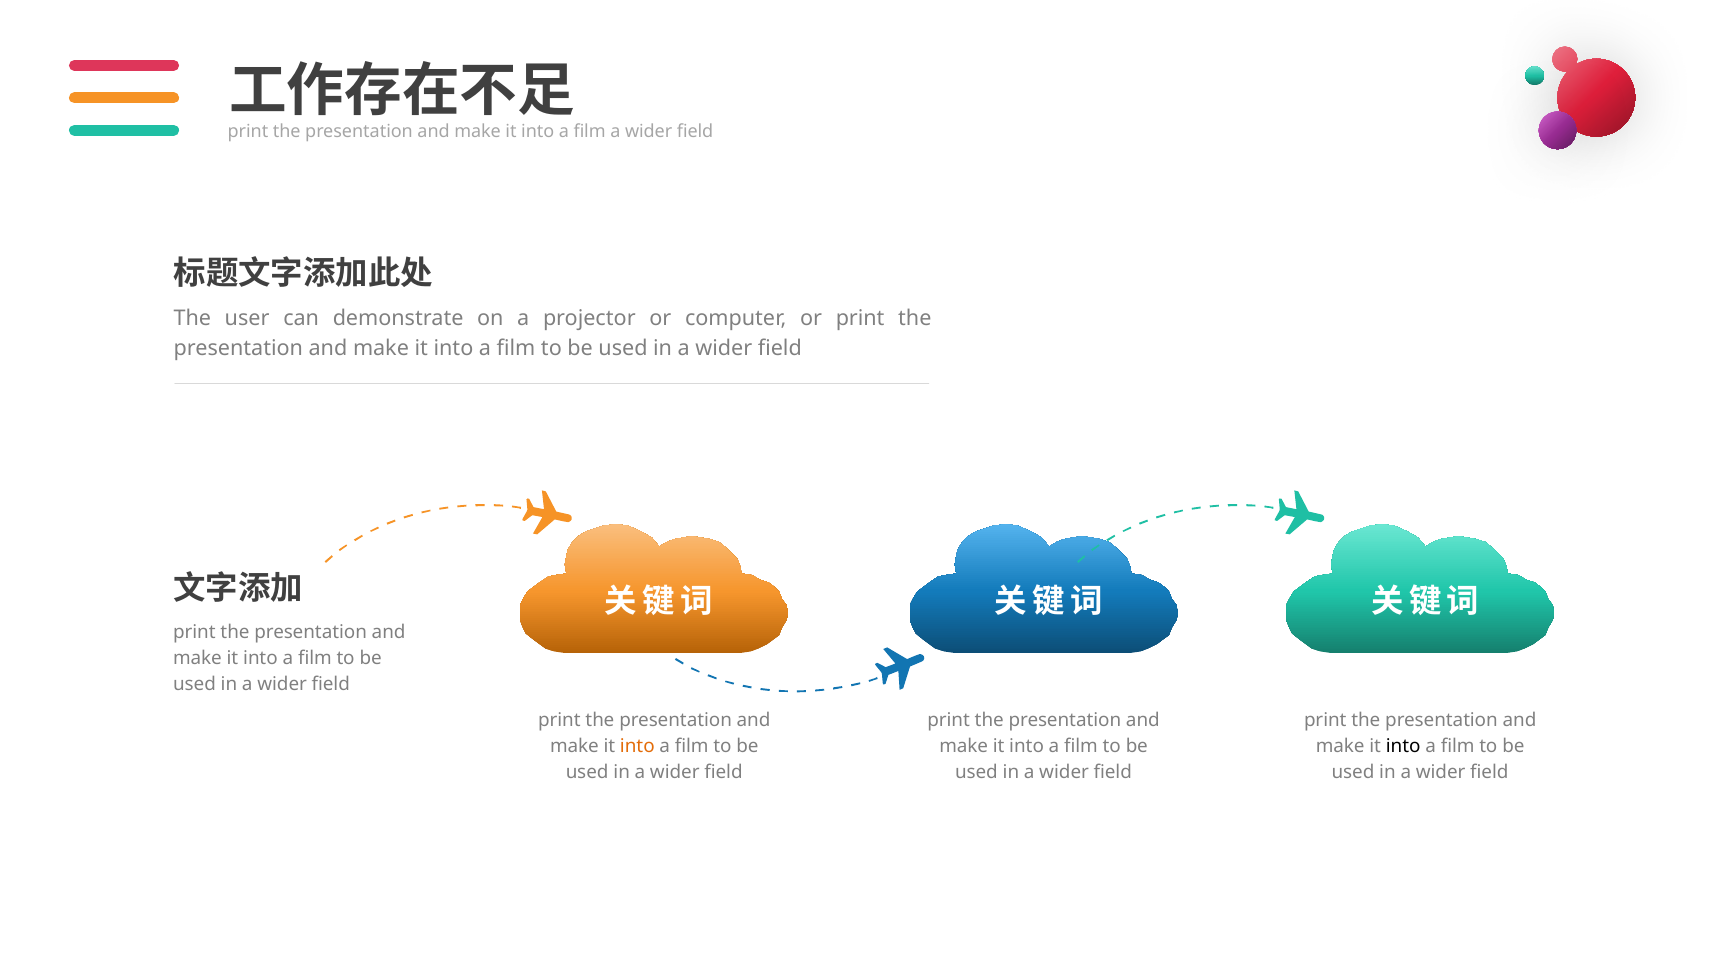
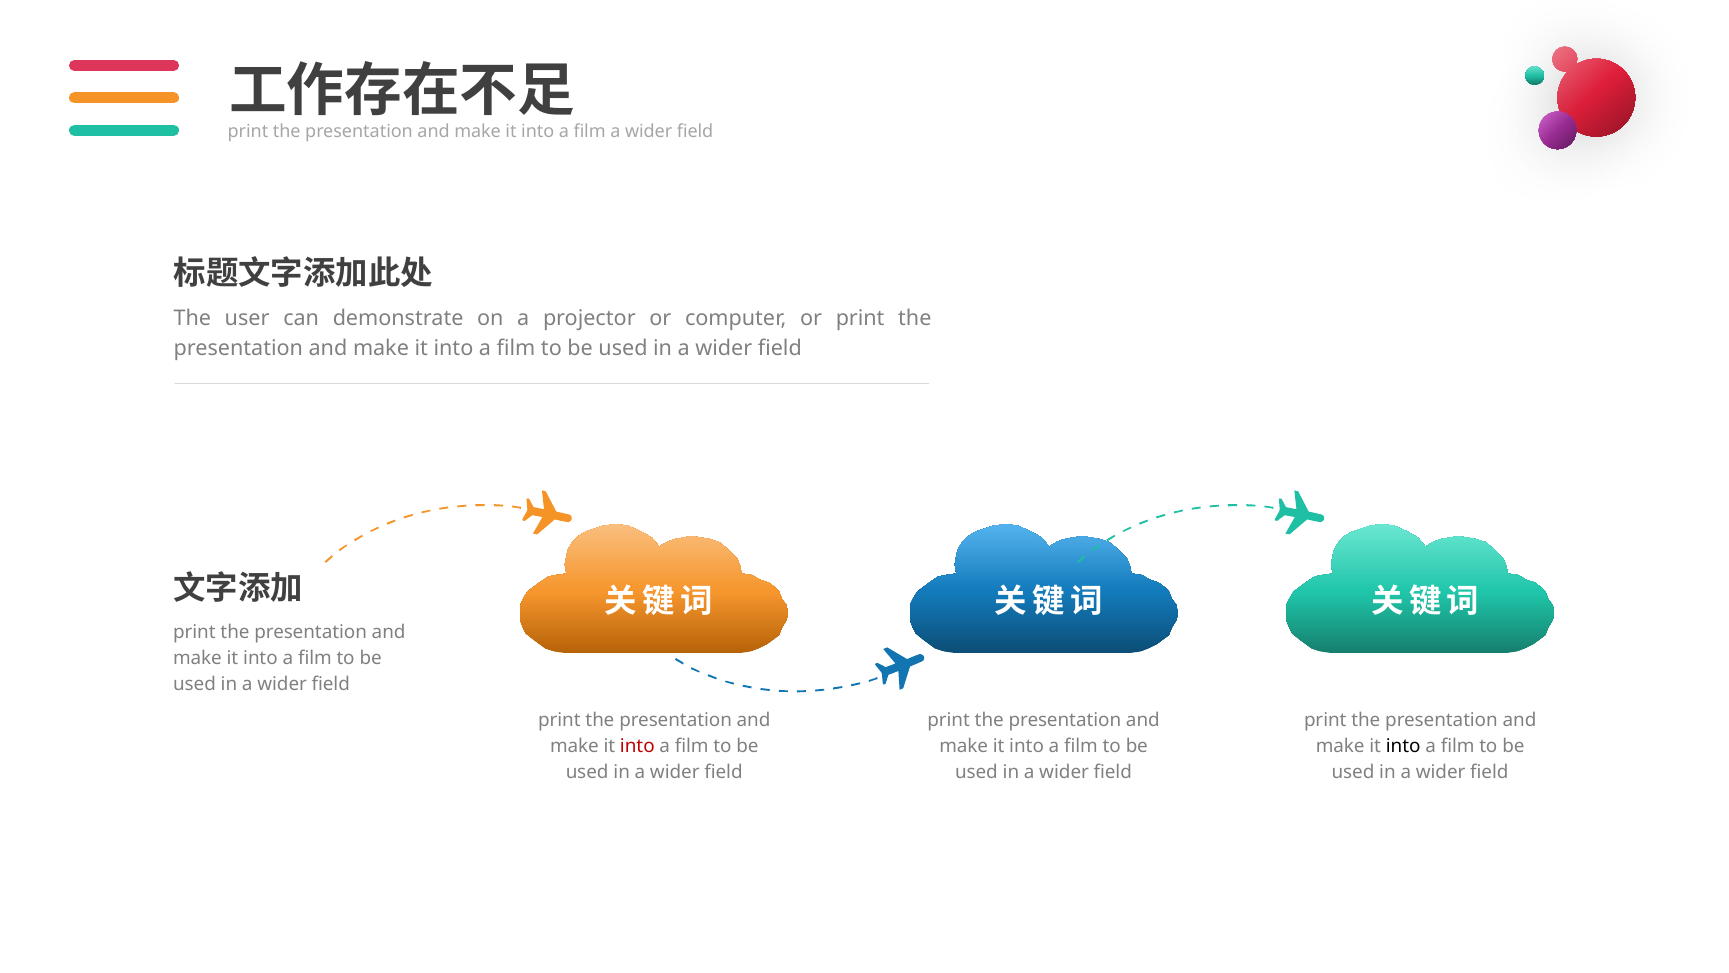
into at (637, 746) colour: orange -> red
